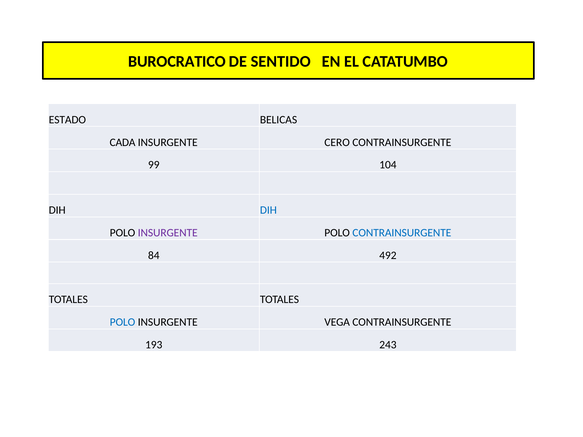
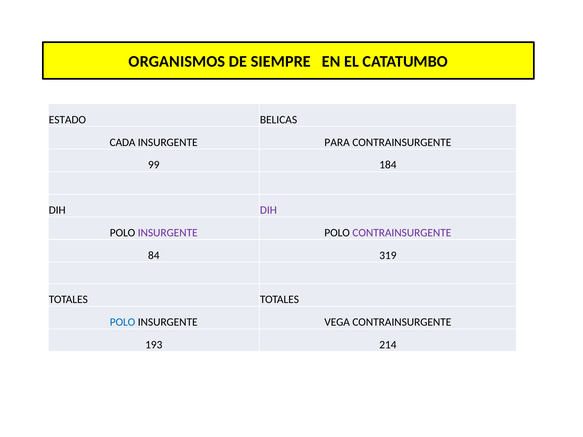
BUROCRATICO: BUROCRATICO -> ORGANISMOS
SENTIDO: SENTIDO -> SIEMPRE
CERO: CERO -> PARA
104: 104 -> 184
DIH at (268, 210) colour: blue -> purple
CONTRAINSURGENTE at (402, 233) colour: blue -> purple
492: 492 -> 319
243: 243 -> 214
